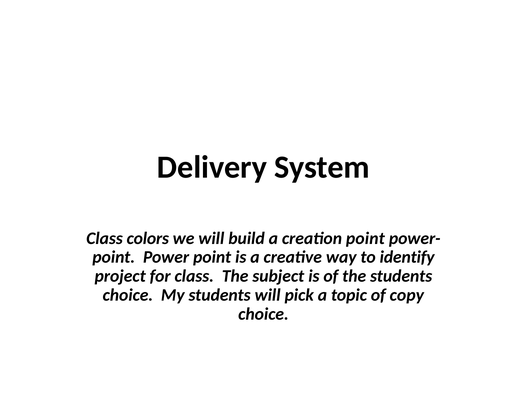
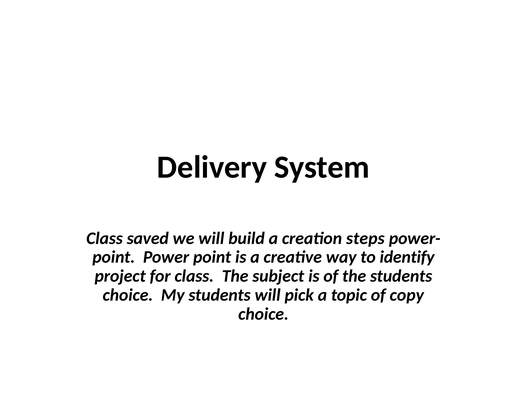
colors: colors -> saved
creation point: point -> steps
